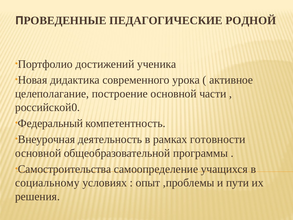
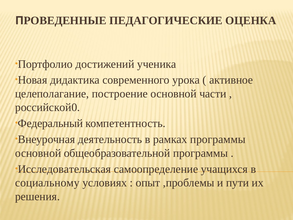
РОДНОЙ: РОДНОЙ -> ОЦЕНКА
рамках готовности: готовности -> программы
Самостроительства: Самостроительства -> Исследовательская
